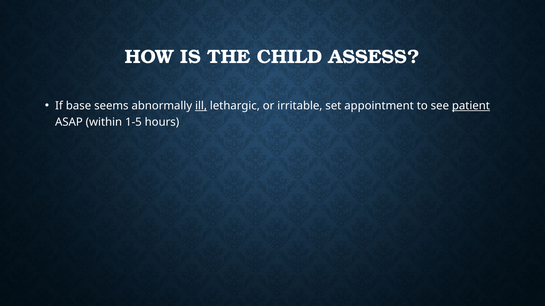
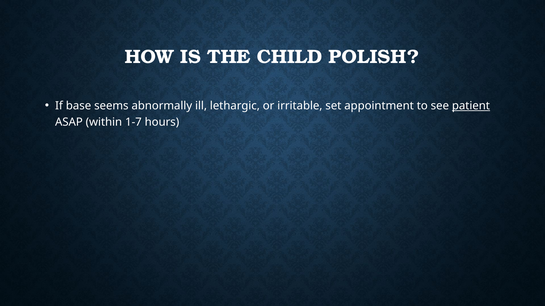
ASSESS: ASSESS -> POLISH
ill underline: present -> none
1-5: 1-5 -> 1-7
